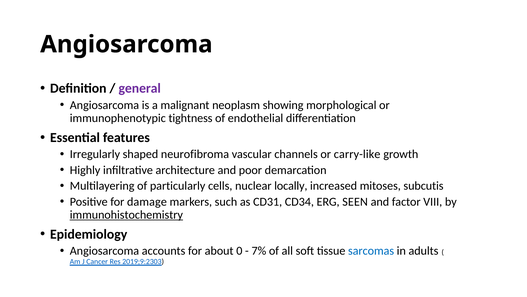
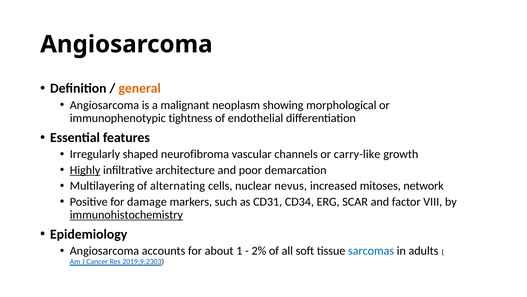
general colour: purple -> orange
Highly underline: none -> present
particularly: particularly -> alternating
locally: locally -> nevus
subcutis: subcutis -> network
SEEN: SEEN -> SCAR
0: 0 -> 1
7%: 7% -> 2%
